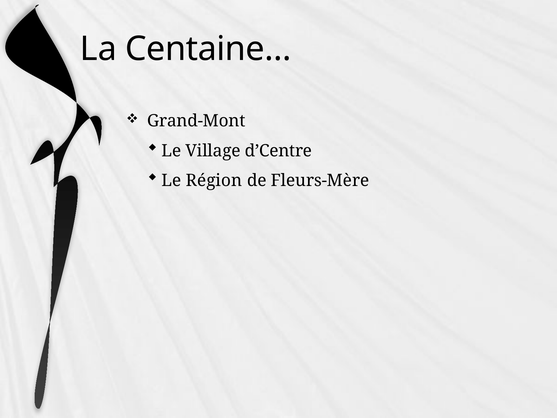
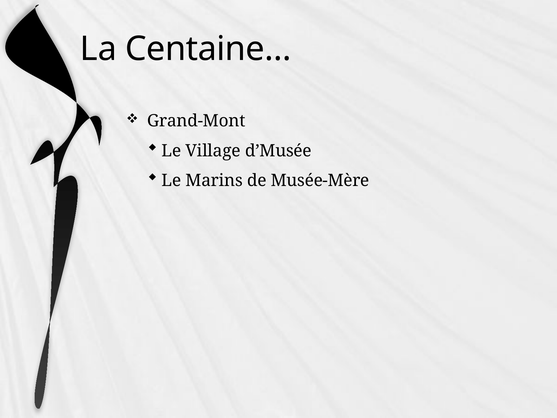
d’Centre: d’Centre -> d’Musée
Région: Région -> Marins
Fleurs-Mère: Fleurs-Mère -> Musée-Mère
